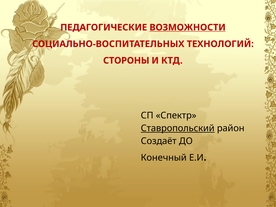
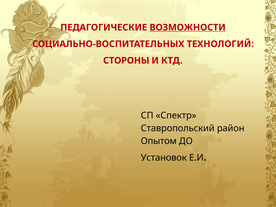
Ставропольский underline: present -> none
Создаёт: Создаёт -> Опытом
Конечный: Конечный -> Установок
